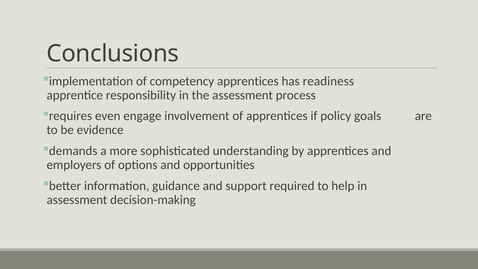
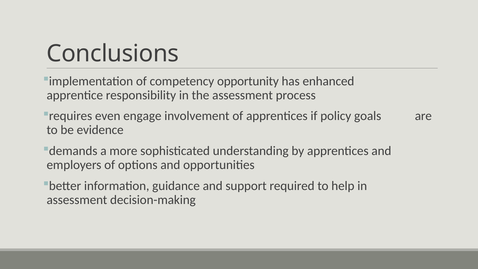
competency apprentices: apprentices -> opportunity
readiness: readiness -> enhanced
